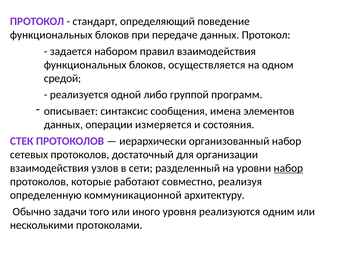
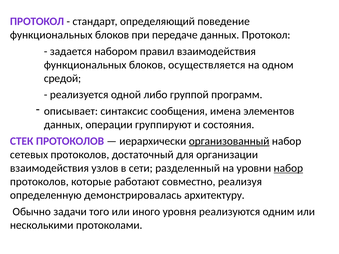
измеряется: измеряется -> группируют
организованный underline: none -> present
коммуникационной: коммуникационной -> демонстрировалась
